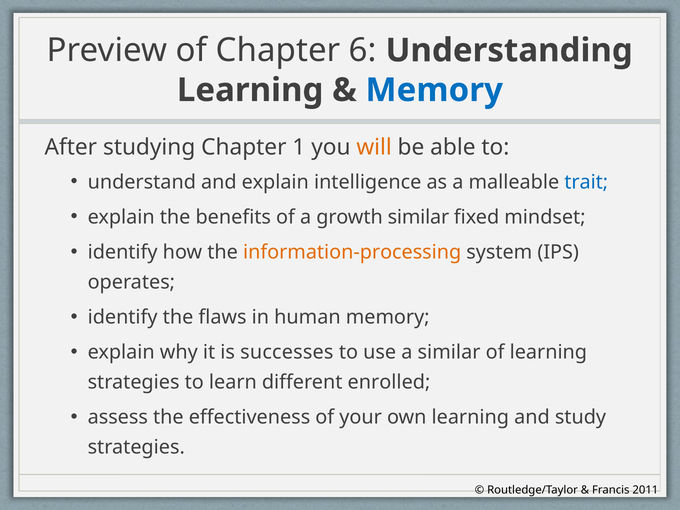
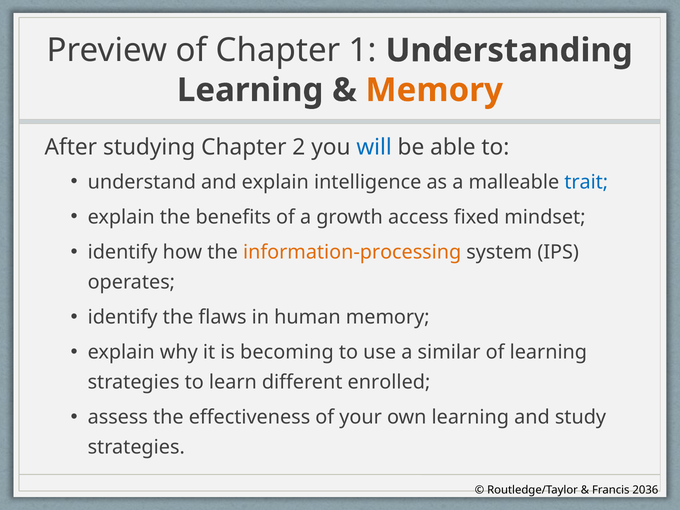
6: 6 -> 1
Memory at (434, 90) colour: blue -> orange
1: 1 -> 2
will colour: orange -> blue
growth similar: similar -> access
successes: successes -> becoming
2011: 2011 -> 2036
